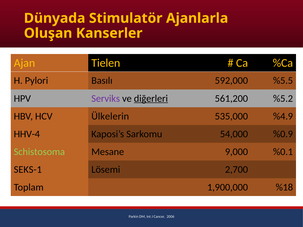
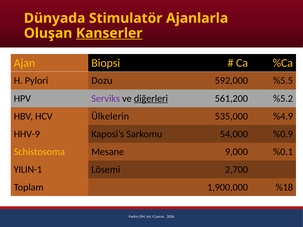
Kanserler underline: none -> present
Tielen: Tielen -> Biopsi
Basılı: Basılı -> Dozu
HHV-4: HHV-4 -> HHV-9
Schistosoma colour: light green -> yellow
SEKS-1: SEKS-1 -> YILIN-1
